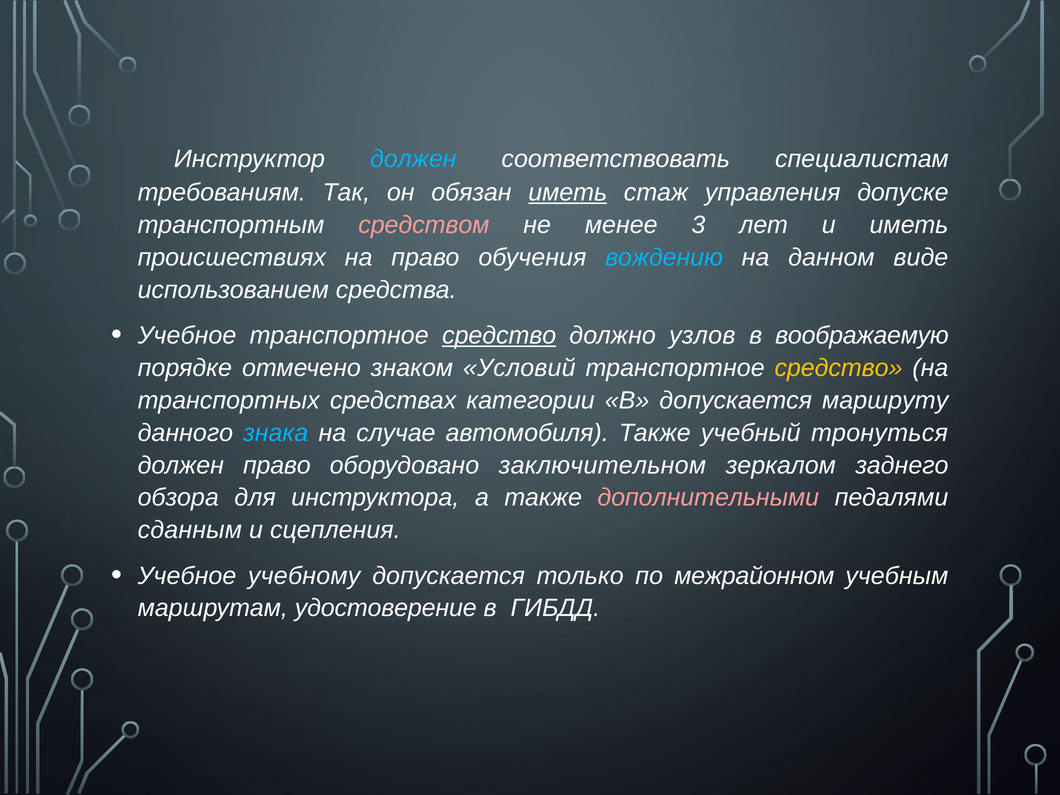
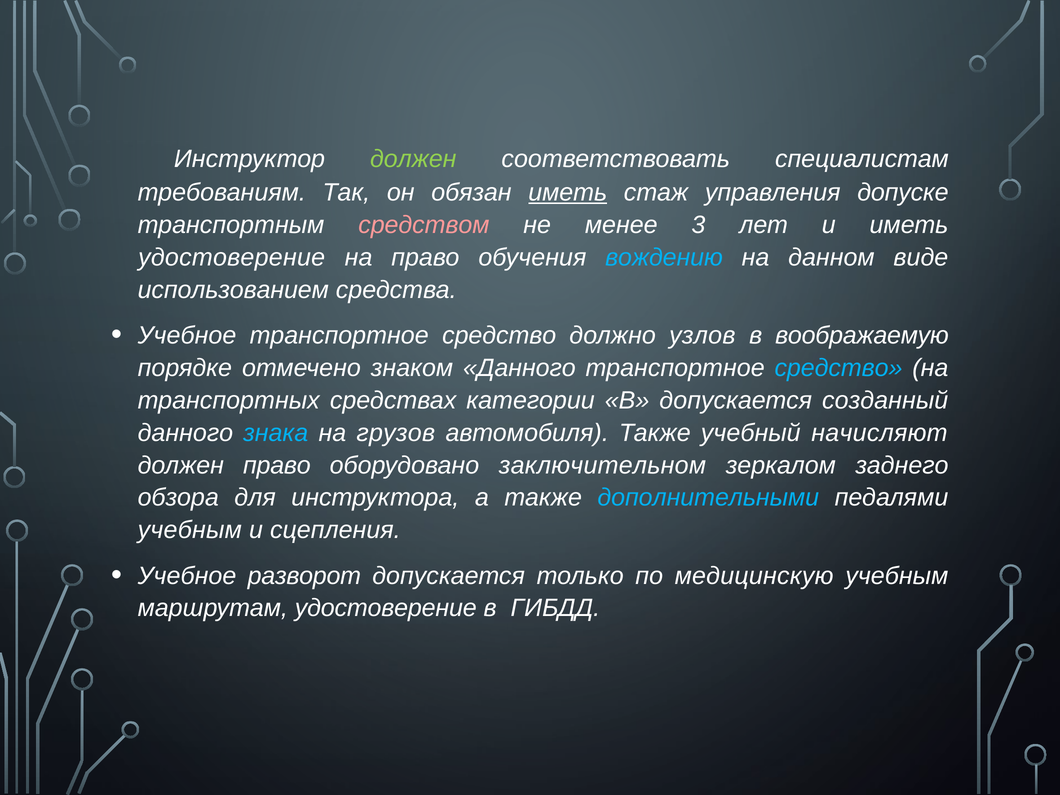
должен at (413, 159) colour: light blue -> light green
происшествиях at (232, 257): происшествиях -> удостоверение
средство at (499, 336) underline: present -> none
знаком Условий: Условий -> Данного
средство at (838, 368) colour: yellow -> light blue
маршруту: маршруту -> созданный
случае: случае -> грузов
тронуться: тронуться -> начисляют
дополнительными colour: pink -> light blue
сданным at (190, 530): сданным -> учебным
учебному: учебному -> разворот
межрайонном: межрайонном -> медицинскую
